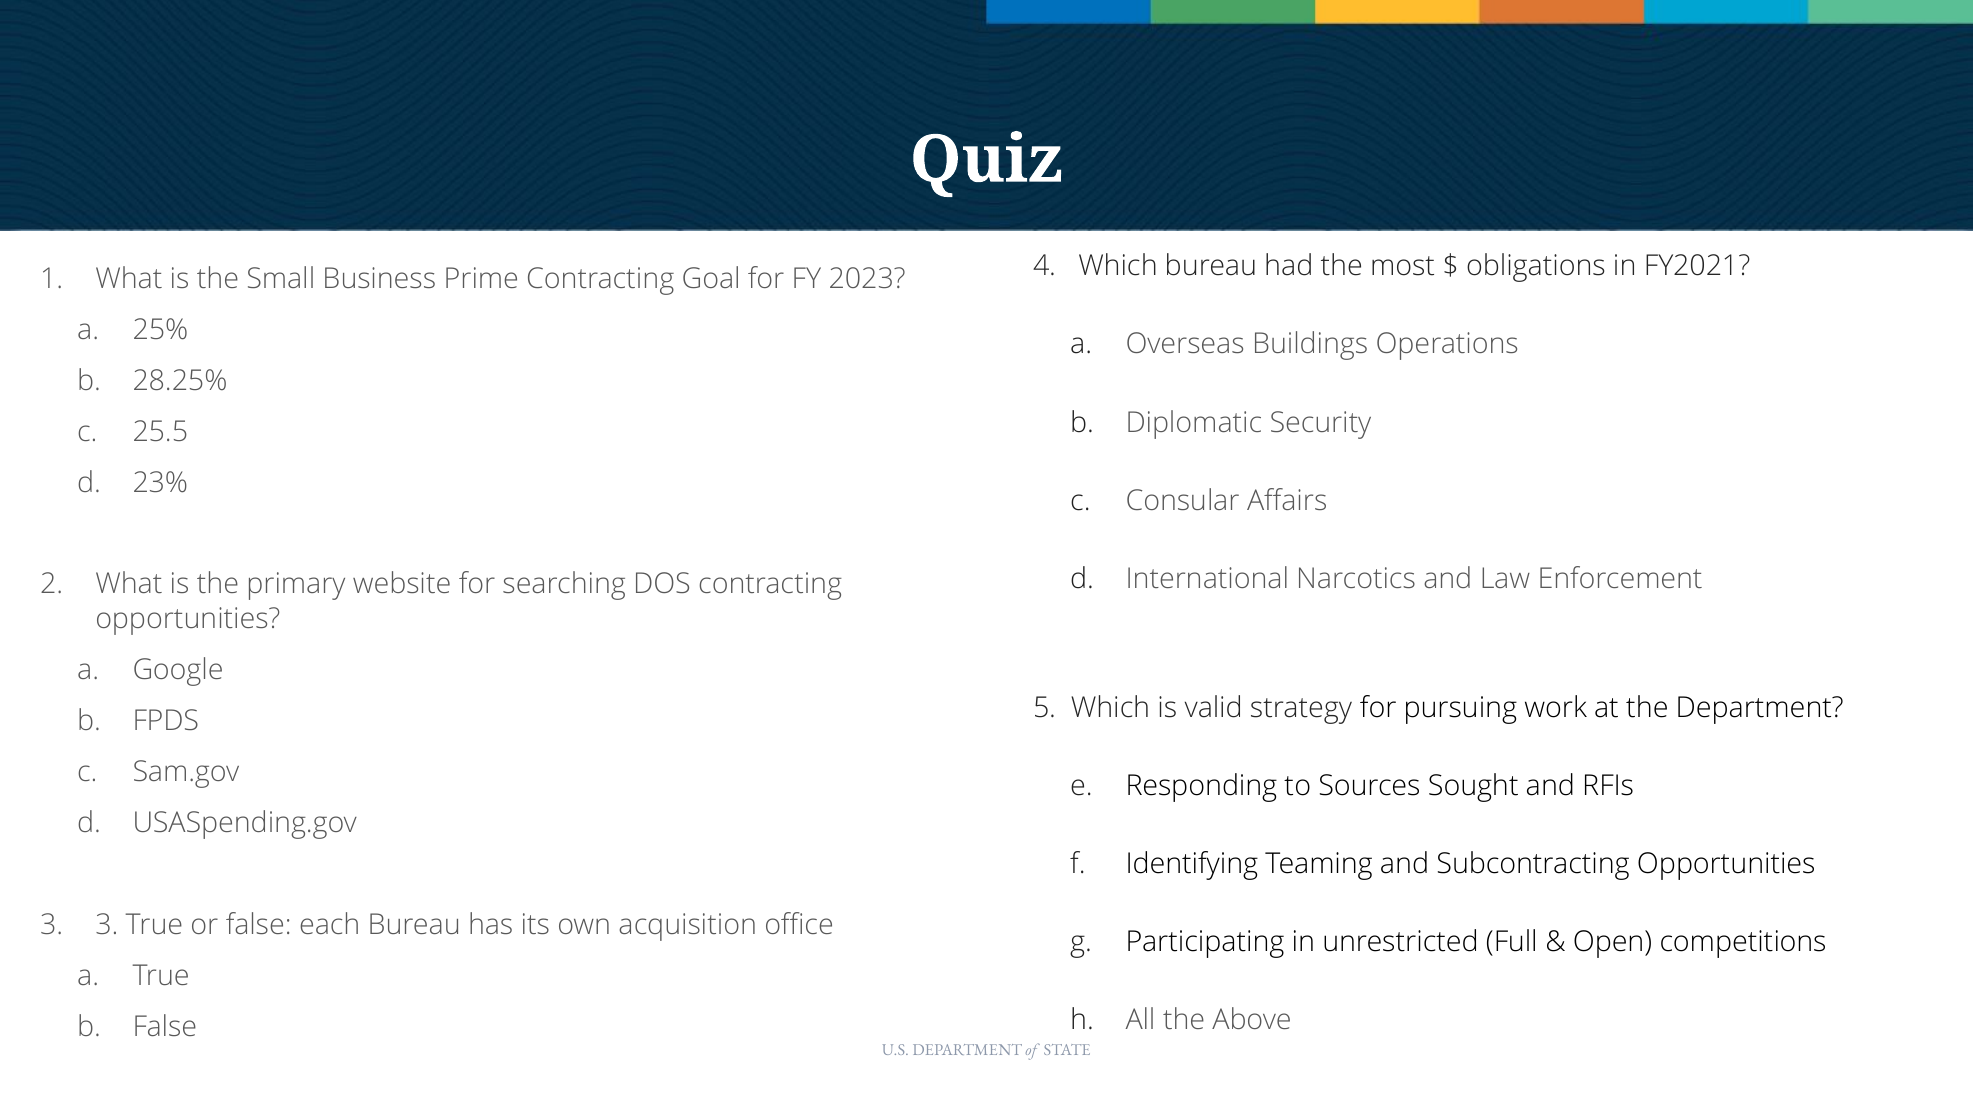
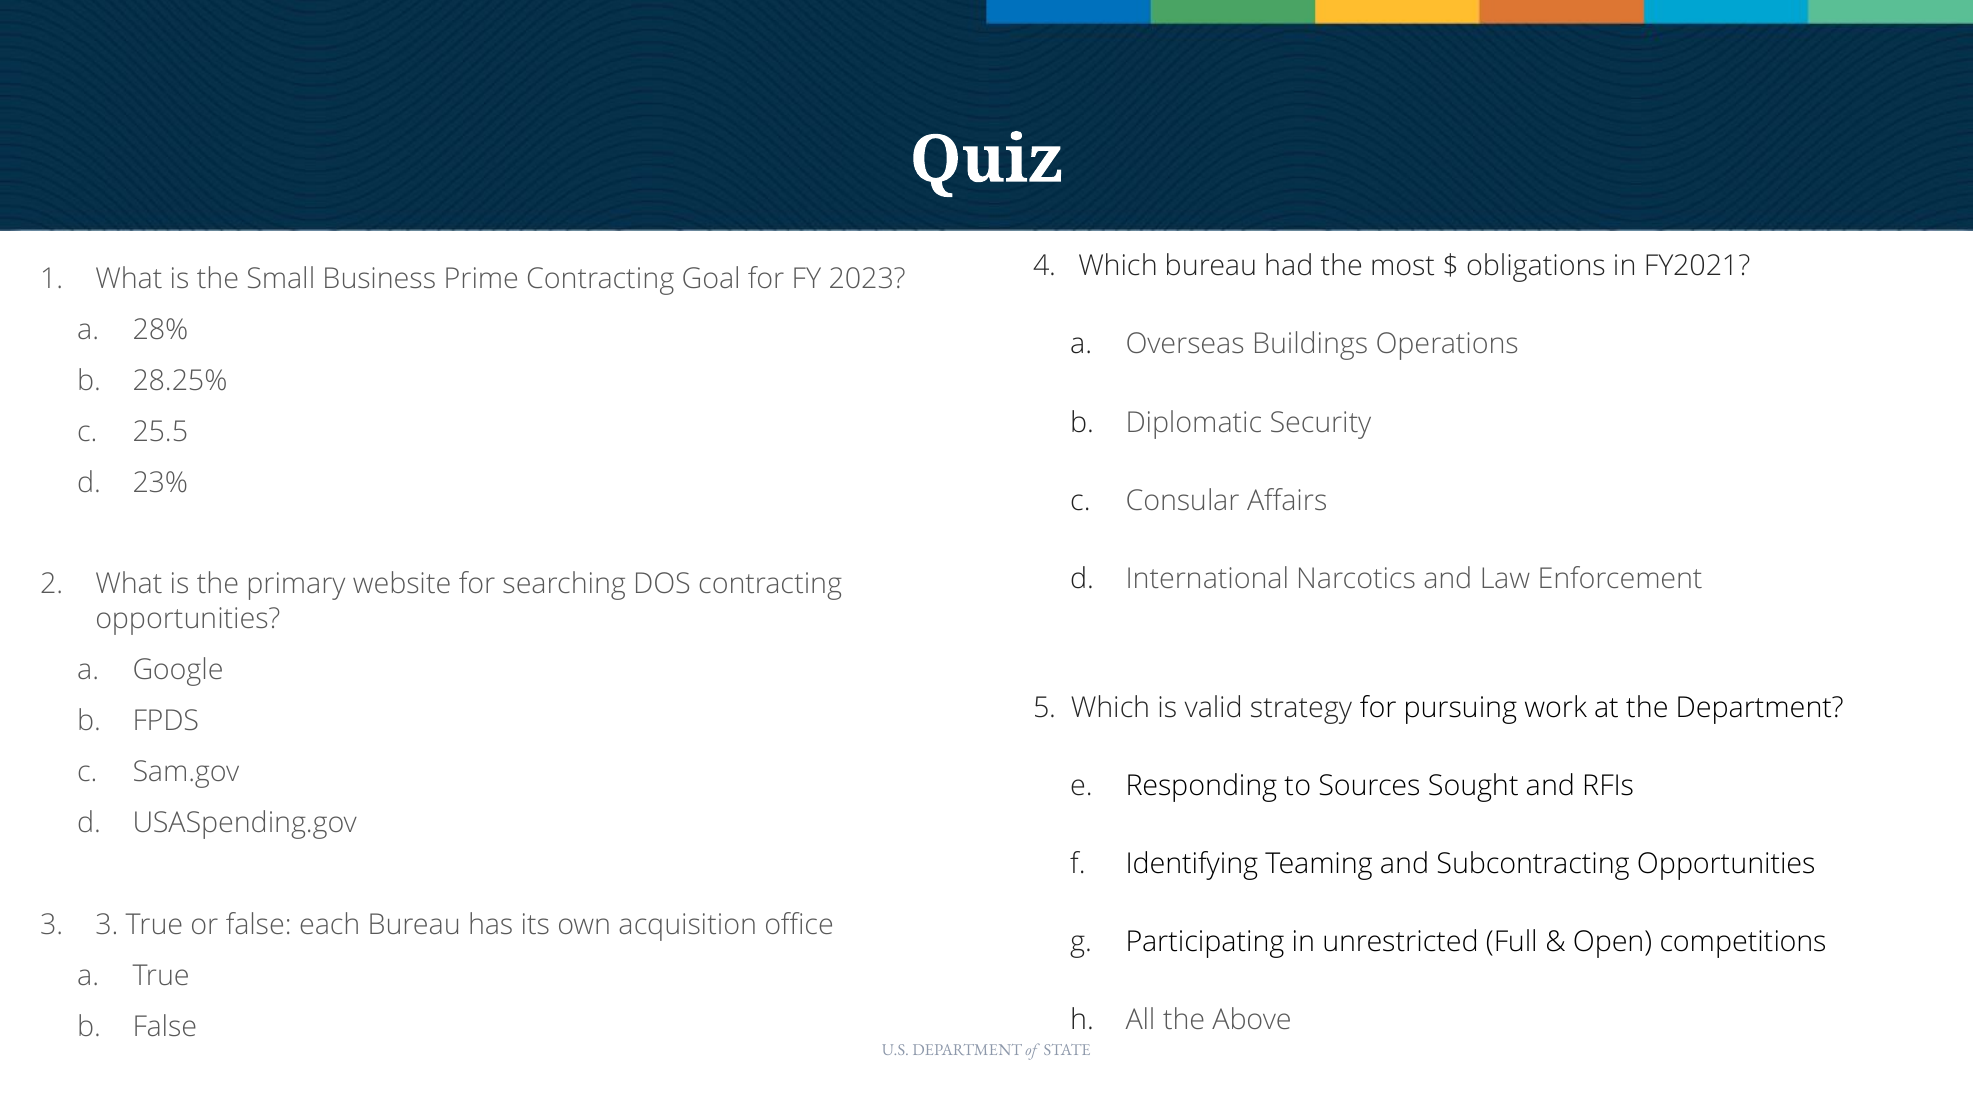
25%: 25% -> 28%
